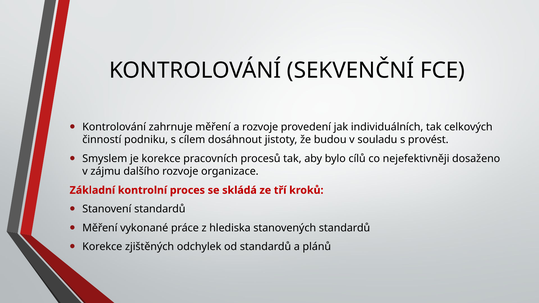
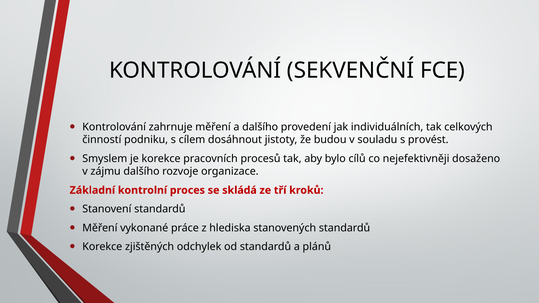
a rozvoje: rozvoje -> dalšího
